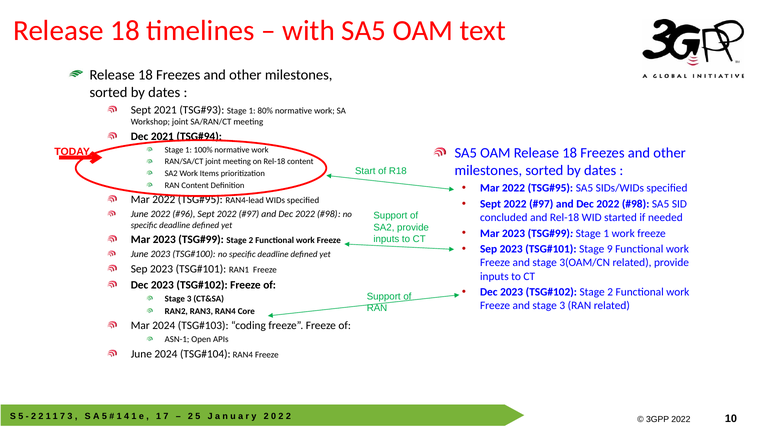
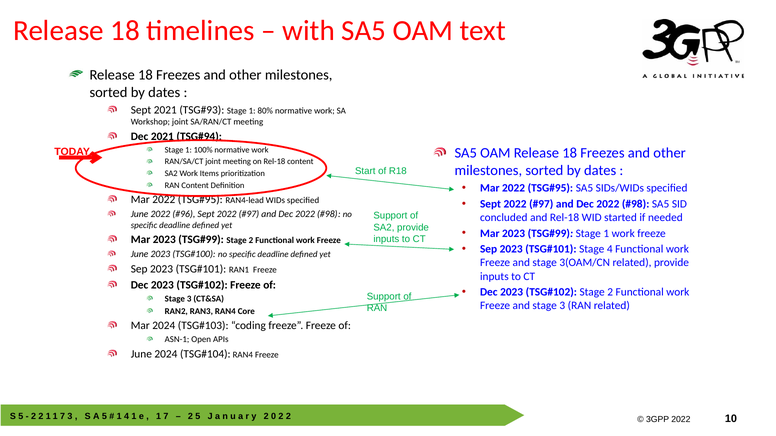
Stage 9: 9 -> 4
